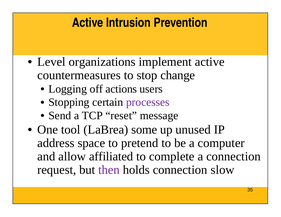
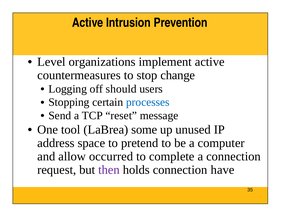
actions: actions -> should
processes colour: purple -> blue
affiliated: affiliated -> occurred
slow: slow -> have
